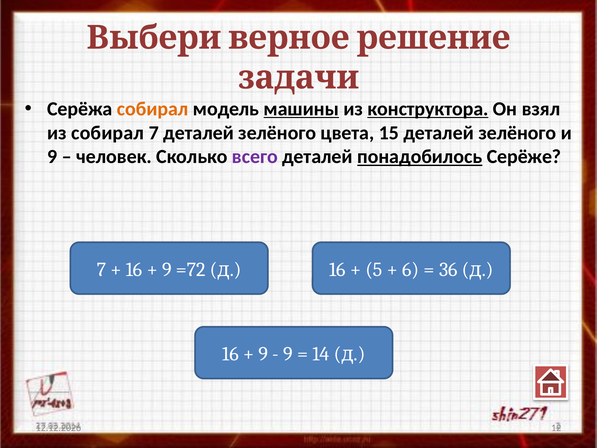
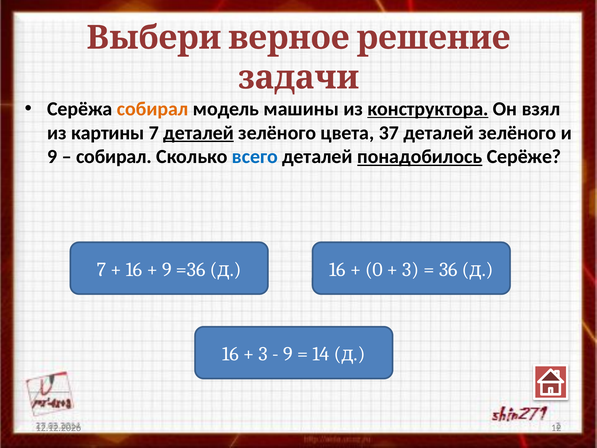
машины underline: present -> none
из собирал: собирал -> картины
деталей at (199, 133) underline: none -> present
15: 15 -> 37
человек at (114, 157): человек -> собирал
всего colour: purple -> blue
=72: =72 -> =36
5: 5 -> 0
6 at (411, 269): 6 -> 3
9 at (263, 354): 9 -> 3
